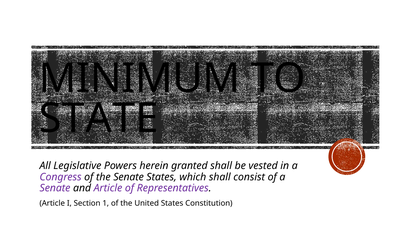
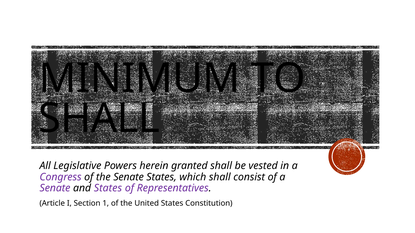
STATE at (99, 119): STATE -> SHALL
and Article: Article -> States
